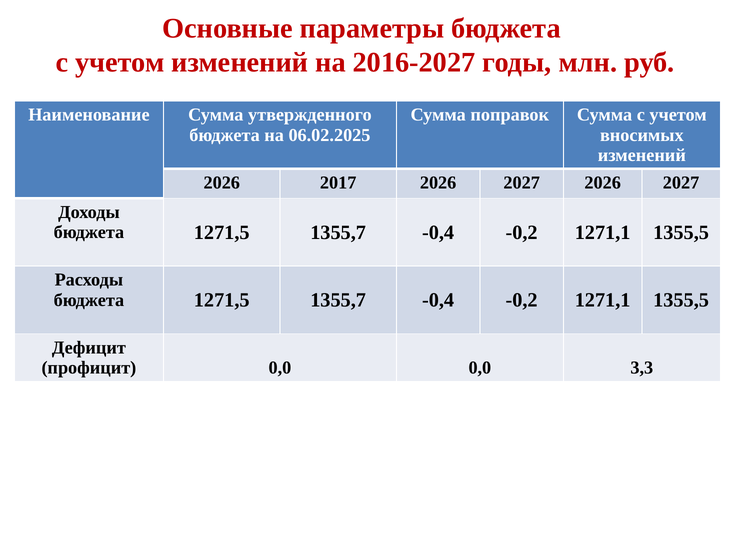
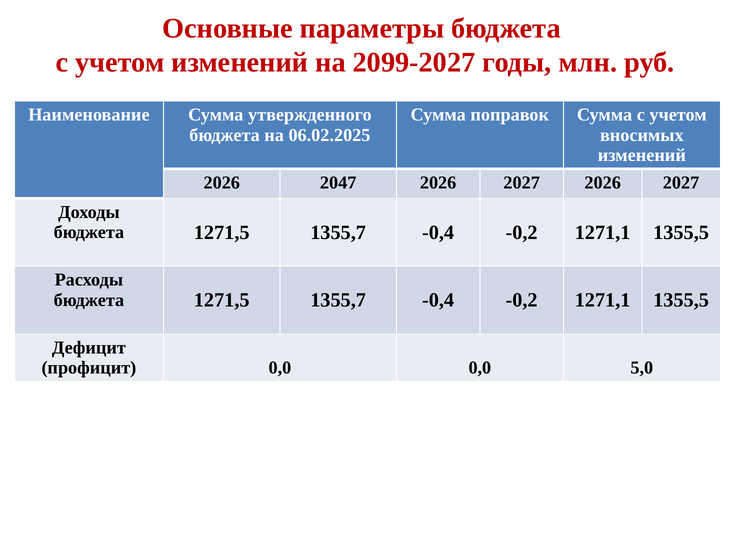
2016-2027: 2016-2027 -> 2099-2027
2017: 2017 -> 2047
3,3: 3,3 -> 5,0
